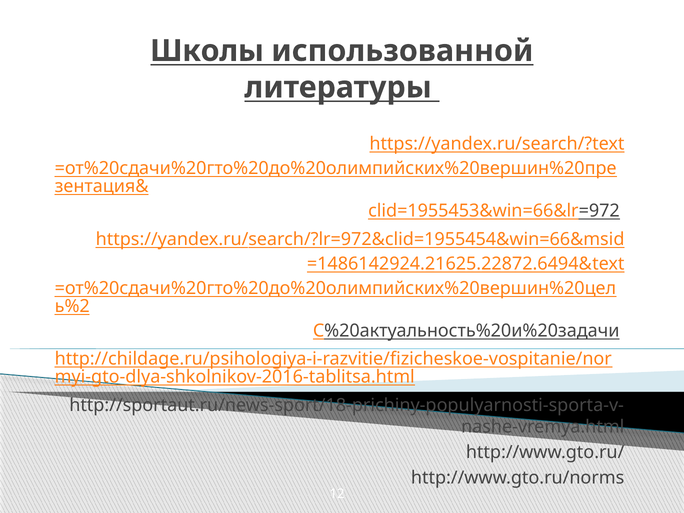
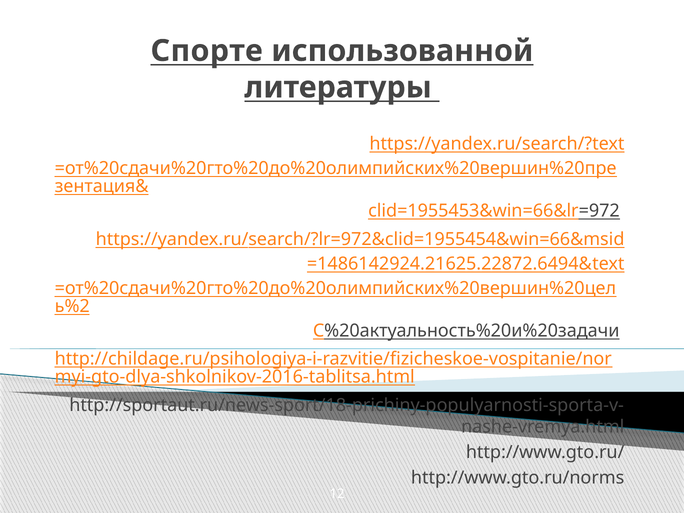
Школы: Школы -> Спорте
